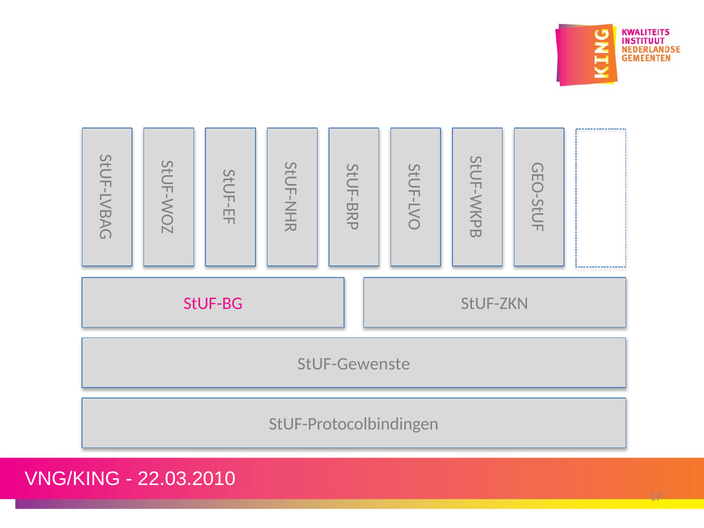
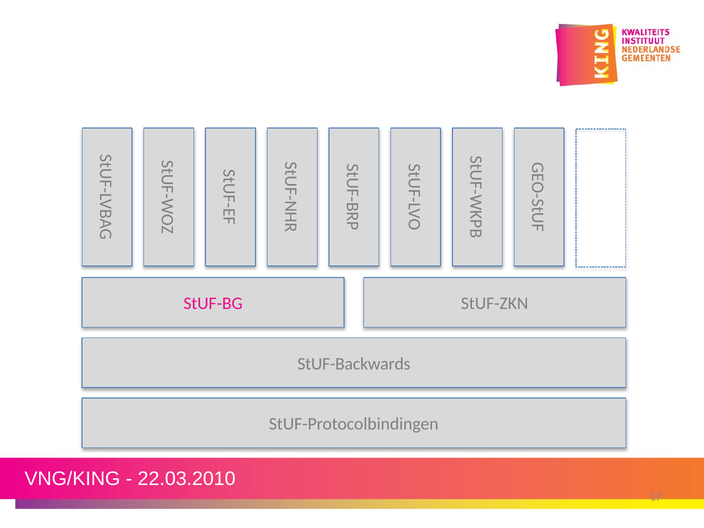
StUF-Gewenste: StUF-Gewenste -> StUF-Backwards
